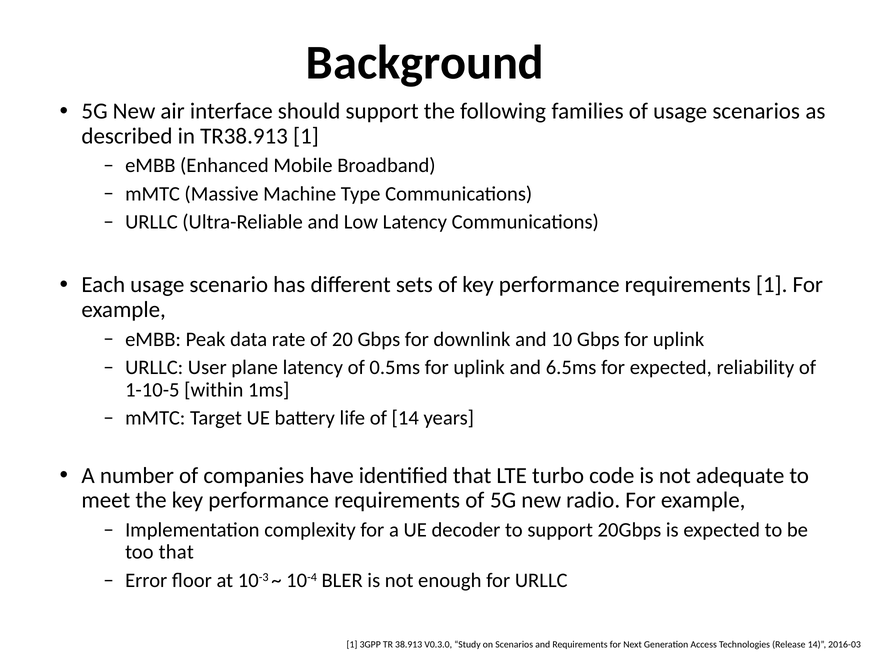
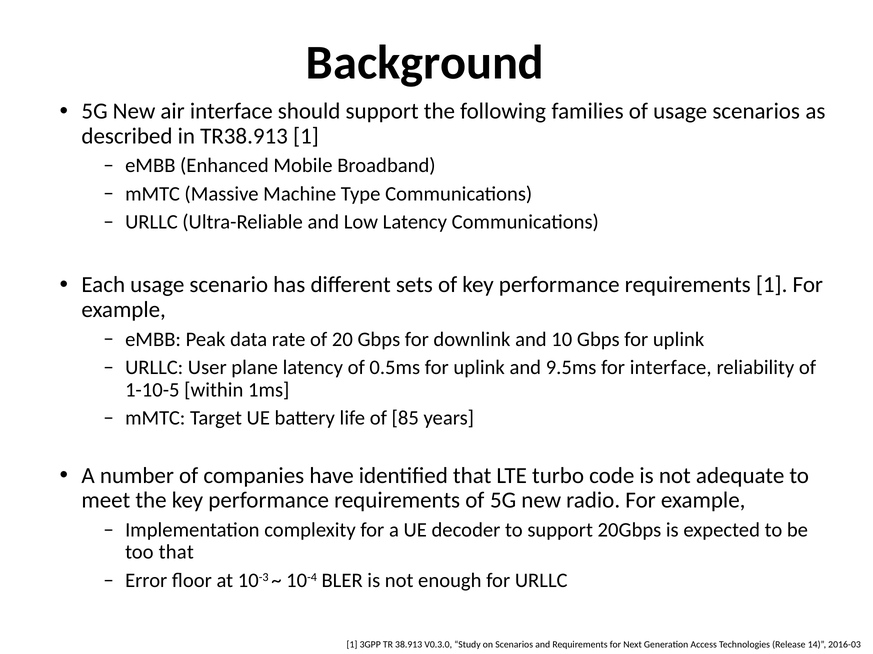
6.5ms: 6.5ms -> 9.5ms
for expected: expected -> interface
of 14: 14 -> 85
